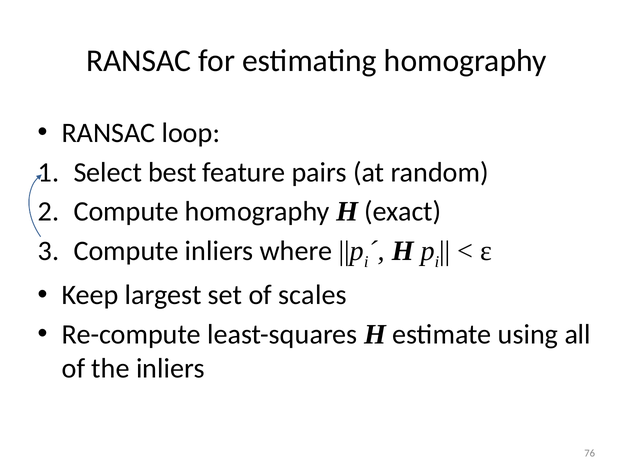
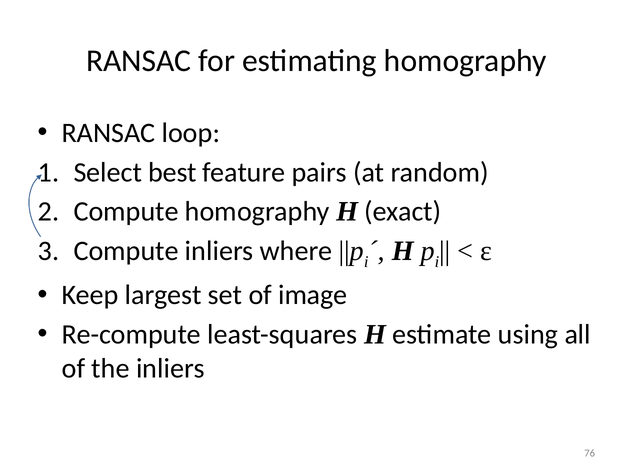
scales: scales -> image
